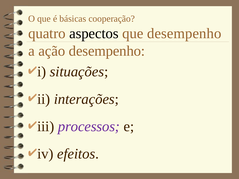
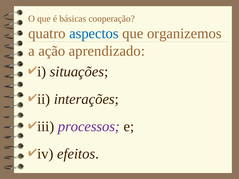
aspectos colour: black -> blue
que desempenho: desempenho -> organizemos
ação desempenho: desempenho -> aprendizado
